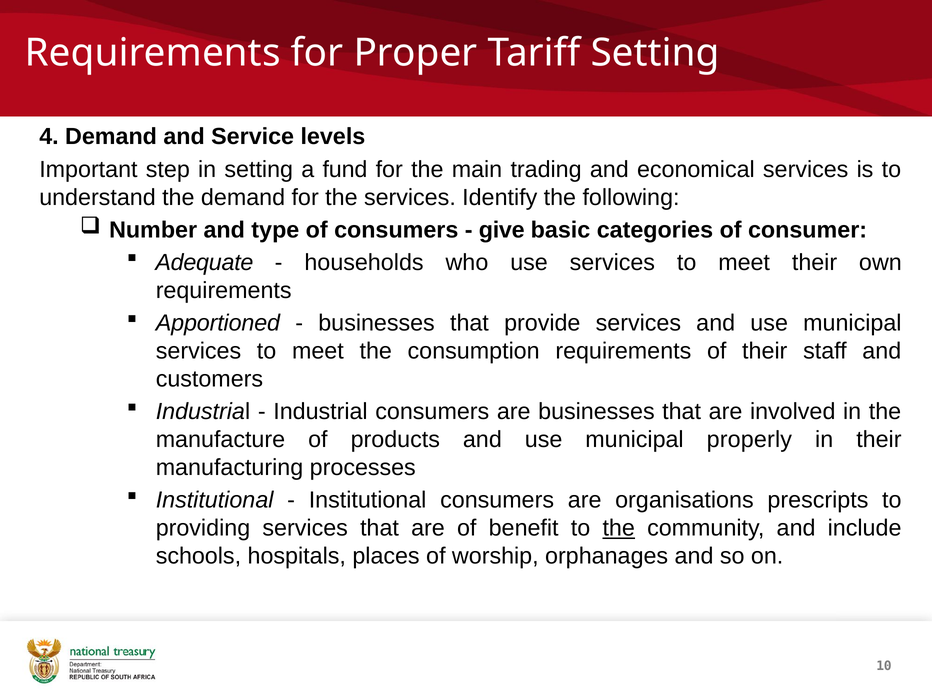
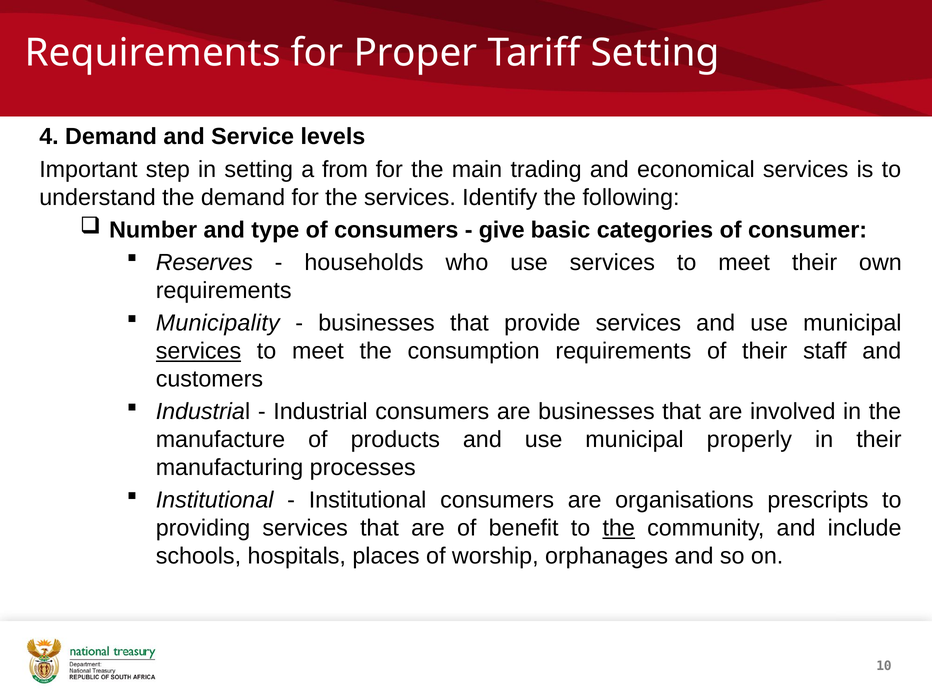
fund: fund -> from
Adequate: Adequate -> Reserves
Apportioned: Apportioned -> Municipality
services at (198, 351) underline: none -> present
